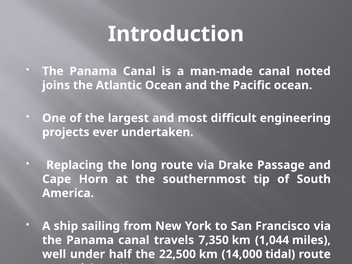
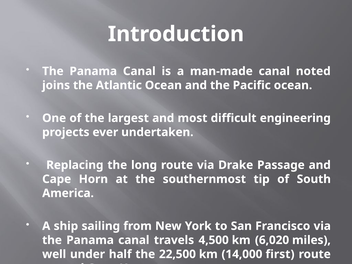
7,350: 7,350 -> 4,500
1,044: 1,044 -> 6,020
tidal: tidal -> first
